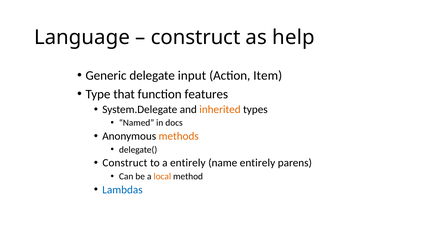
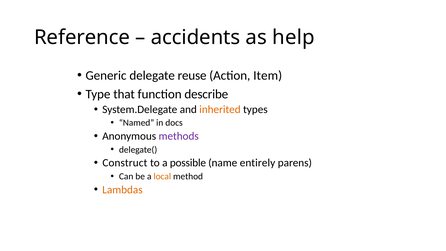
Language: Language -> Reference
construct at (196, 37): construct -> accidents
input: input -> reuse
features: features -> describe
methods colour: orange -> purple
a entirely: entirely -> possible
Lambdas colour: blue -> orange
